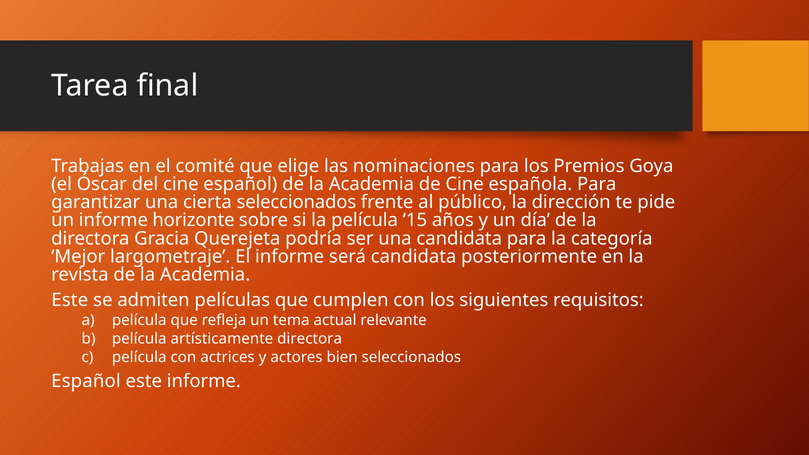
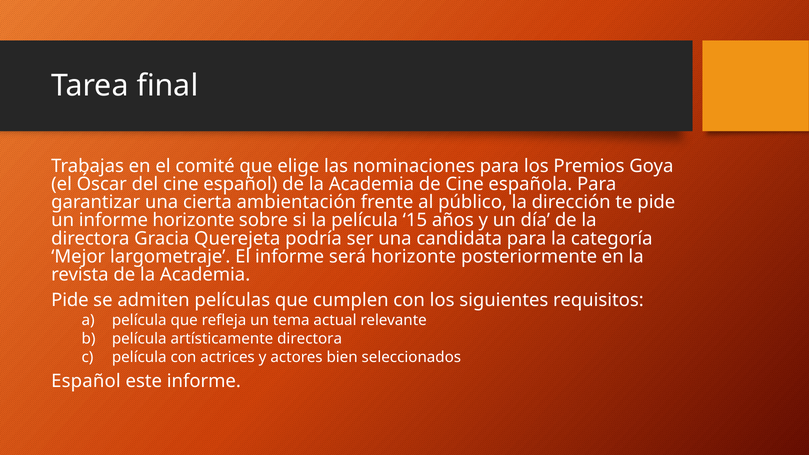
cierta seleccionados: seleccionados -> ambientación
será candidata: candidata -> horizonte
Este at (70, 300): Este -> Pide
